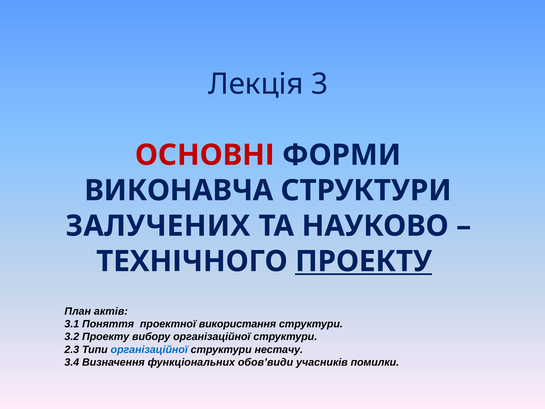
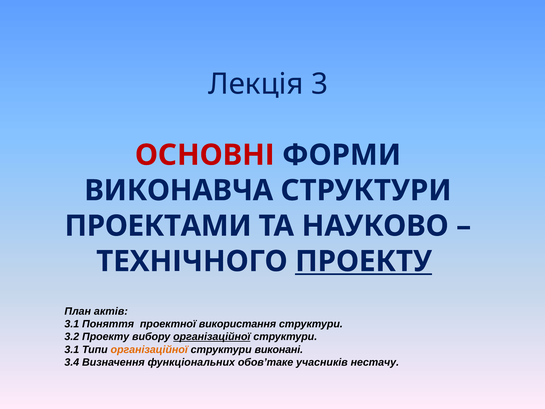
ЗАЛУЧЕНИХ: ЗАЛУЧЕНИХ -> ПРОЕКТАМИ
організаційної at (212, 337) underline: none -> present
2.3 at (72, 349): 2.3 -> 3.1
організаційної at (149, 349) colour: blue -> orange
нестачу: нестачу -> виконані
обов’види: обов’види -> обов’таке
помилки: помилки -> нестачу
